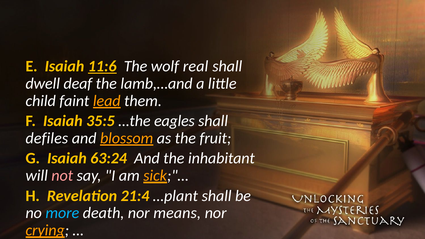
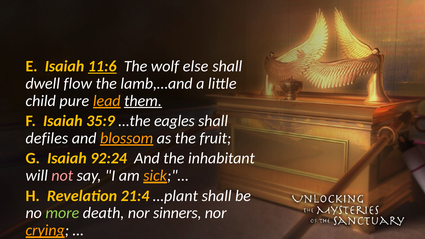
real: real -> else
deaf: deaf -> flow
faint: faint -> pure
them underline: none -> present
35:5: 35:5 -> 35:9
63:24: 63:24 -> 92:24
more colour: light blue -> light green
means: means -> sinners
